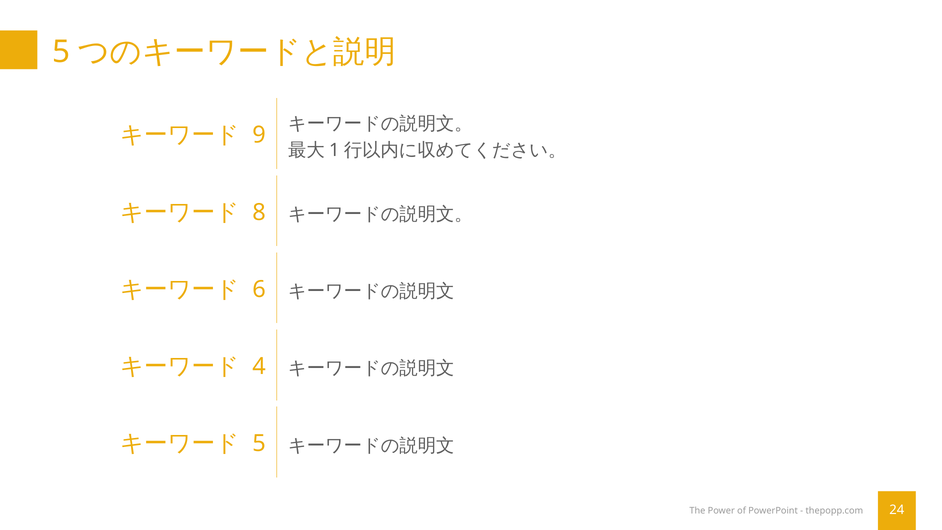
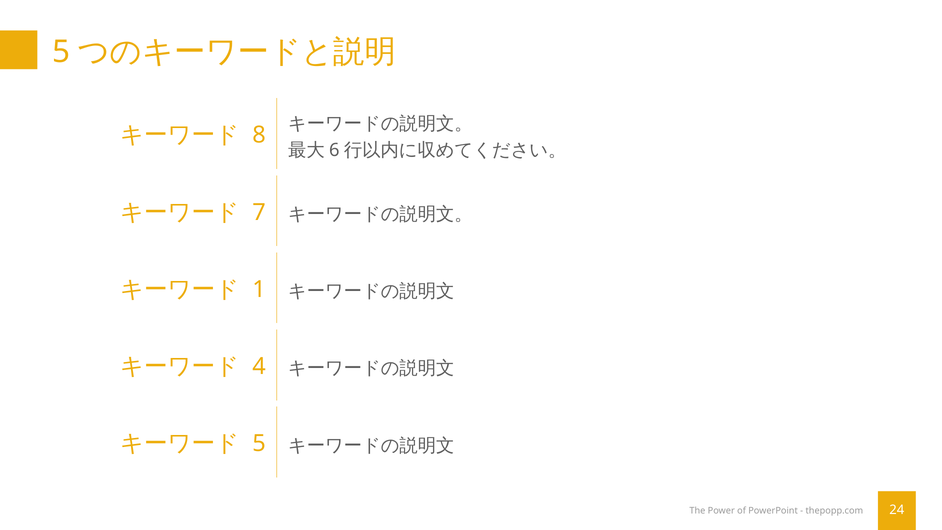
9: 9 -> 8
1: 1 -> 6
8: 8 -> 7
6: 6 -> 1
